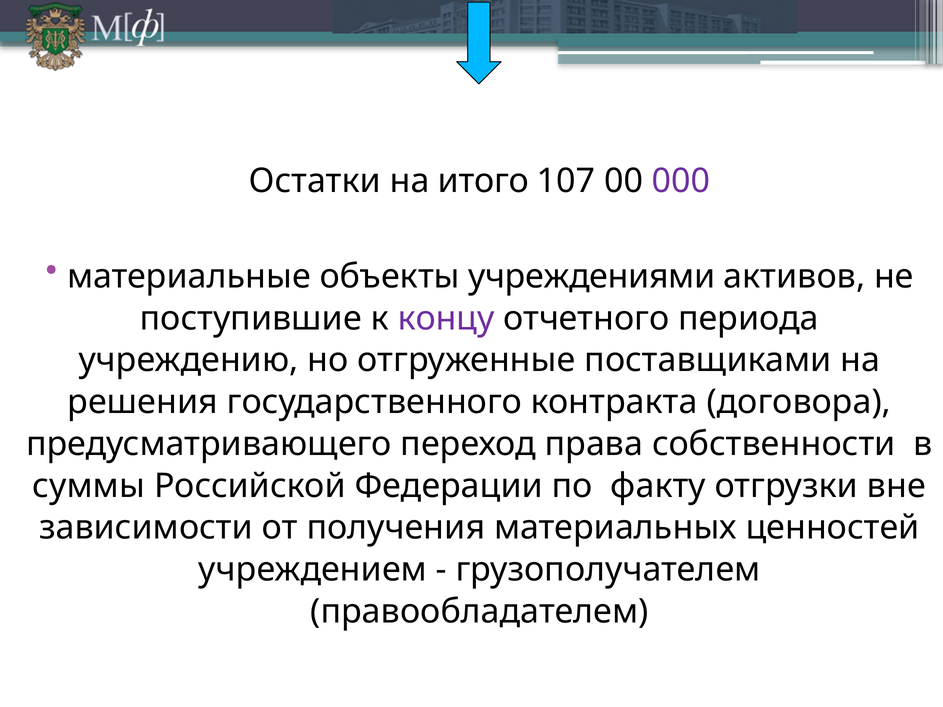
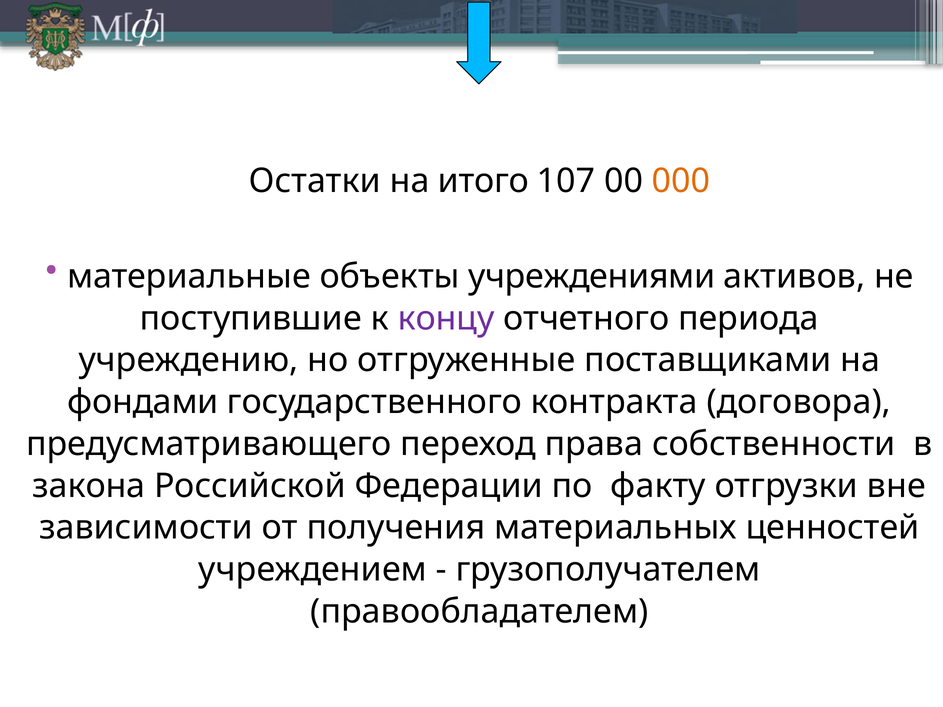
000 colour: purple -> orange
решения: решения -> фондами
суммы: суммы -> закона
